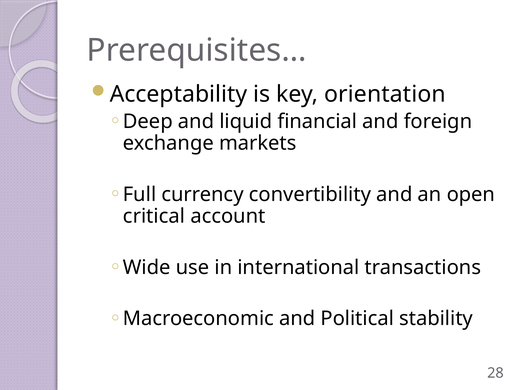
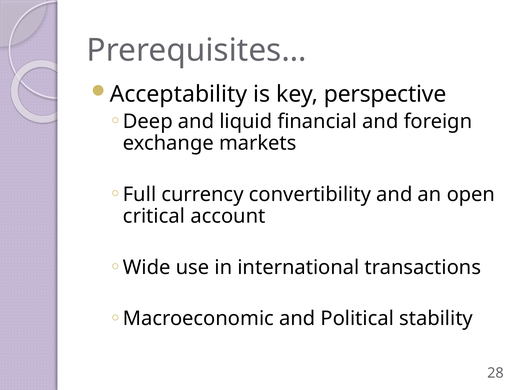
orientation: orientation -> perspective
